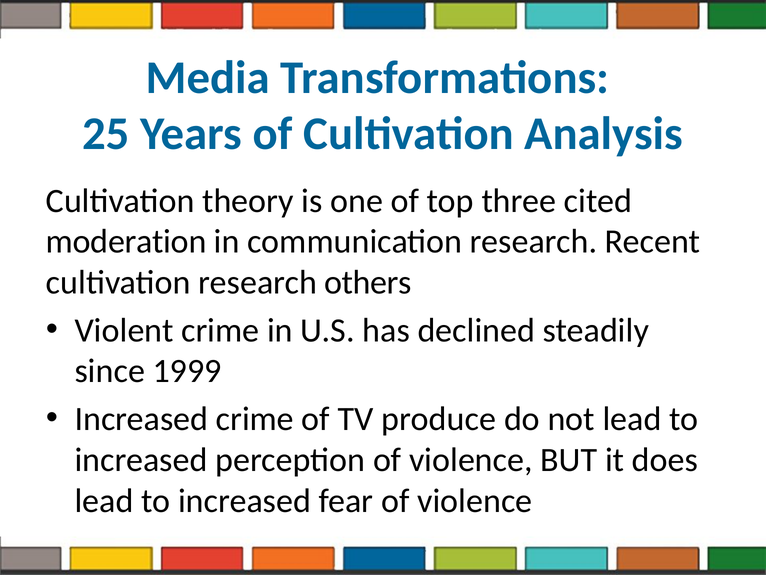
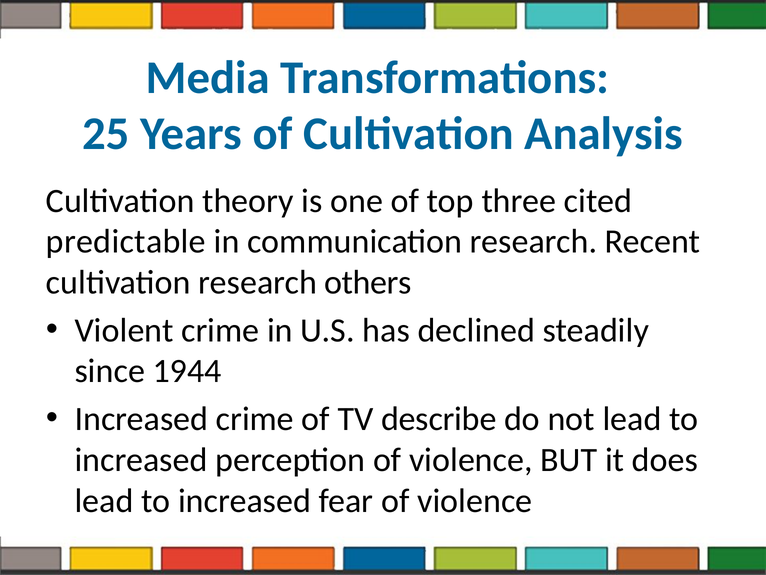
moderation: moderation -> predictable
1999: 1999 -> 1944
produce: produce -> describe
